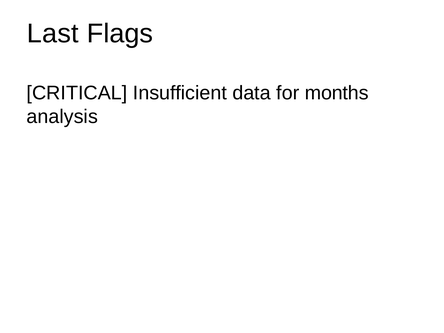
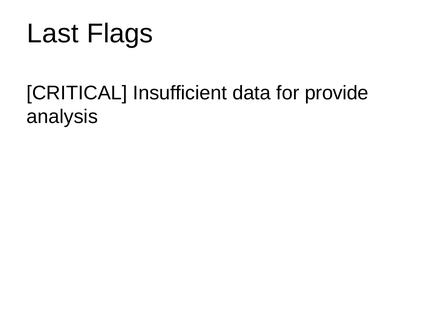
months: months -> provide
